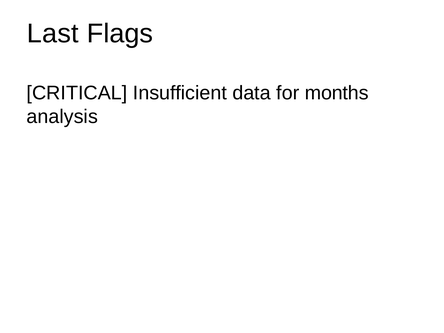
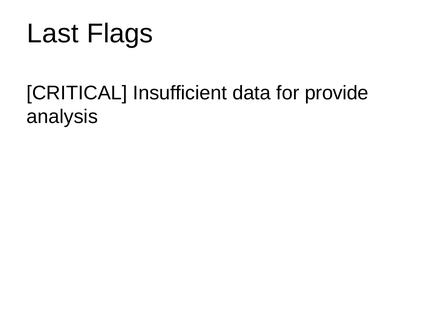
months: months -> provide
